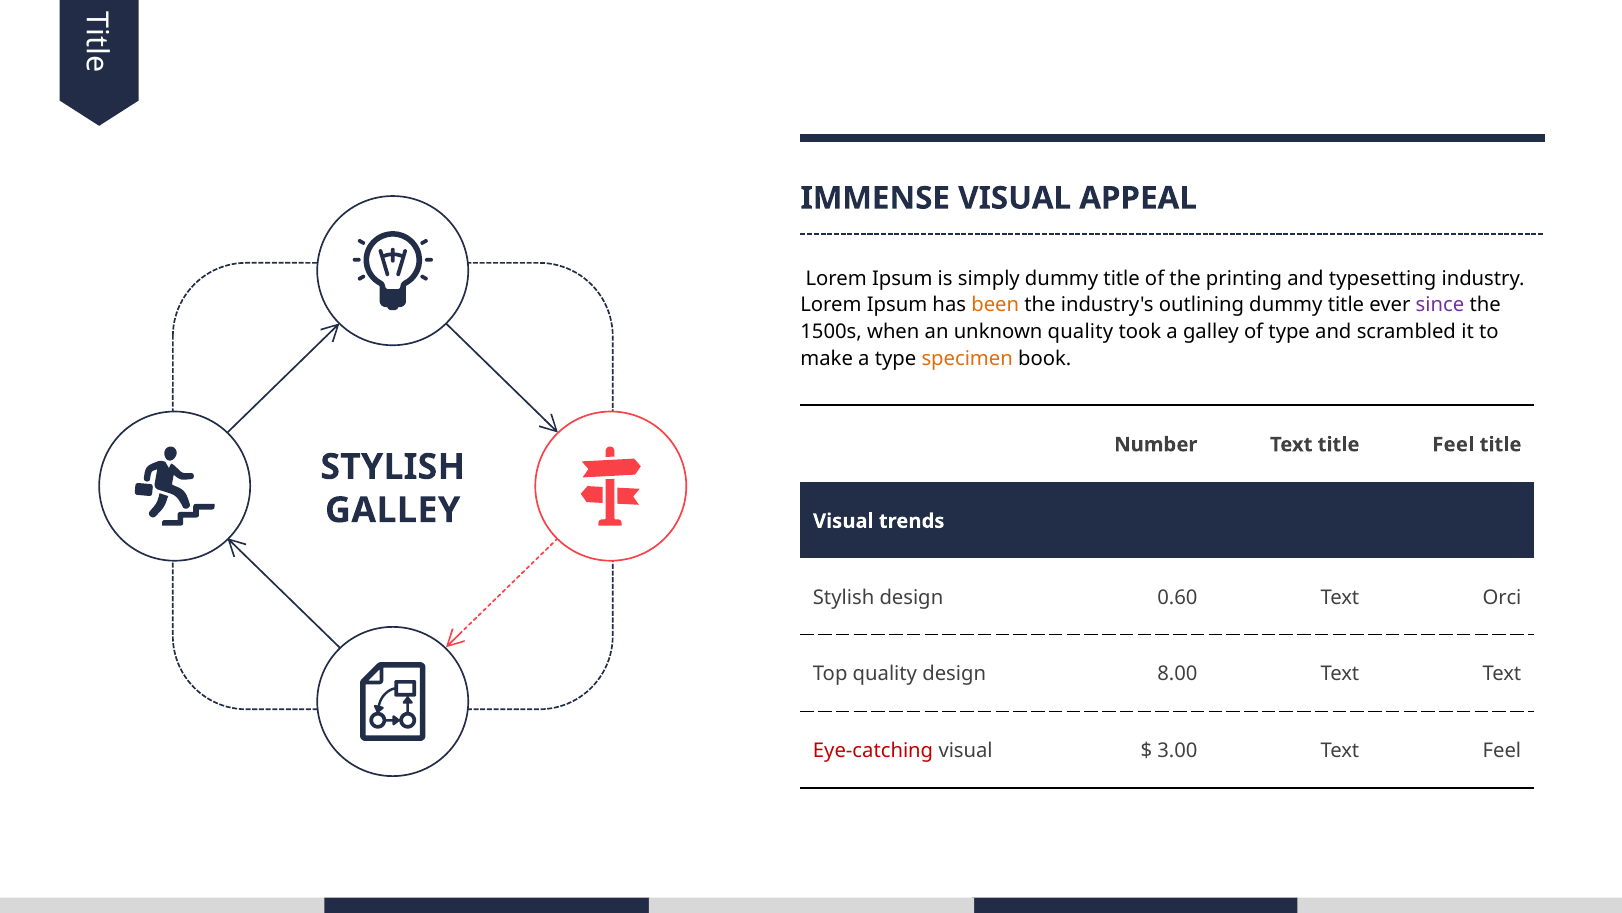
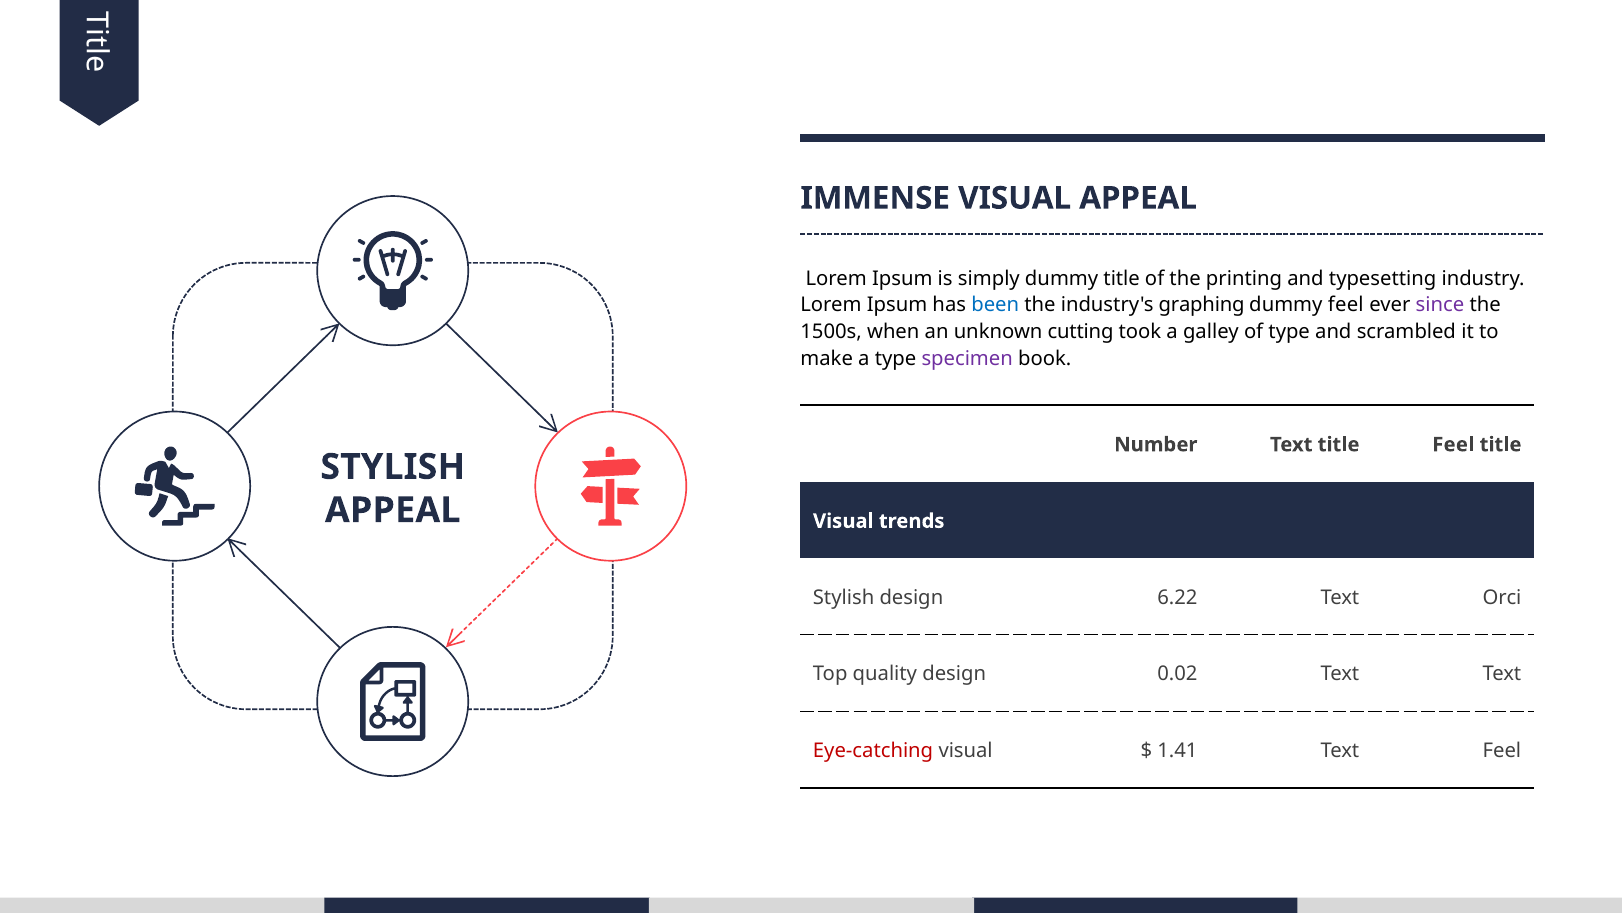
been colour: orange -> blue
outlining: outlining -> graphing
title at (1346, 305): title -> feel
unknown quality: quality -> cutting
specimen colour: orange -> purple
GALLEY at (393, 510): GALLEY -> APPEAL
0.60: 0.60 -> 6.22
8.00: 8.00 -> 0.02
3.00: 3.00 -> 1.41
